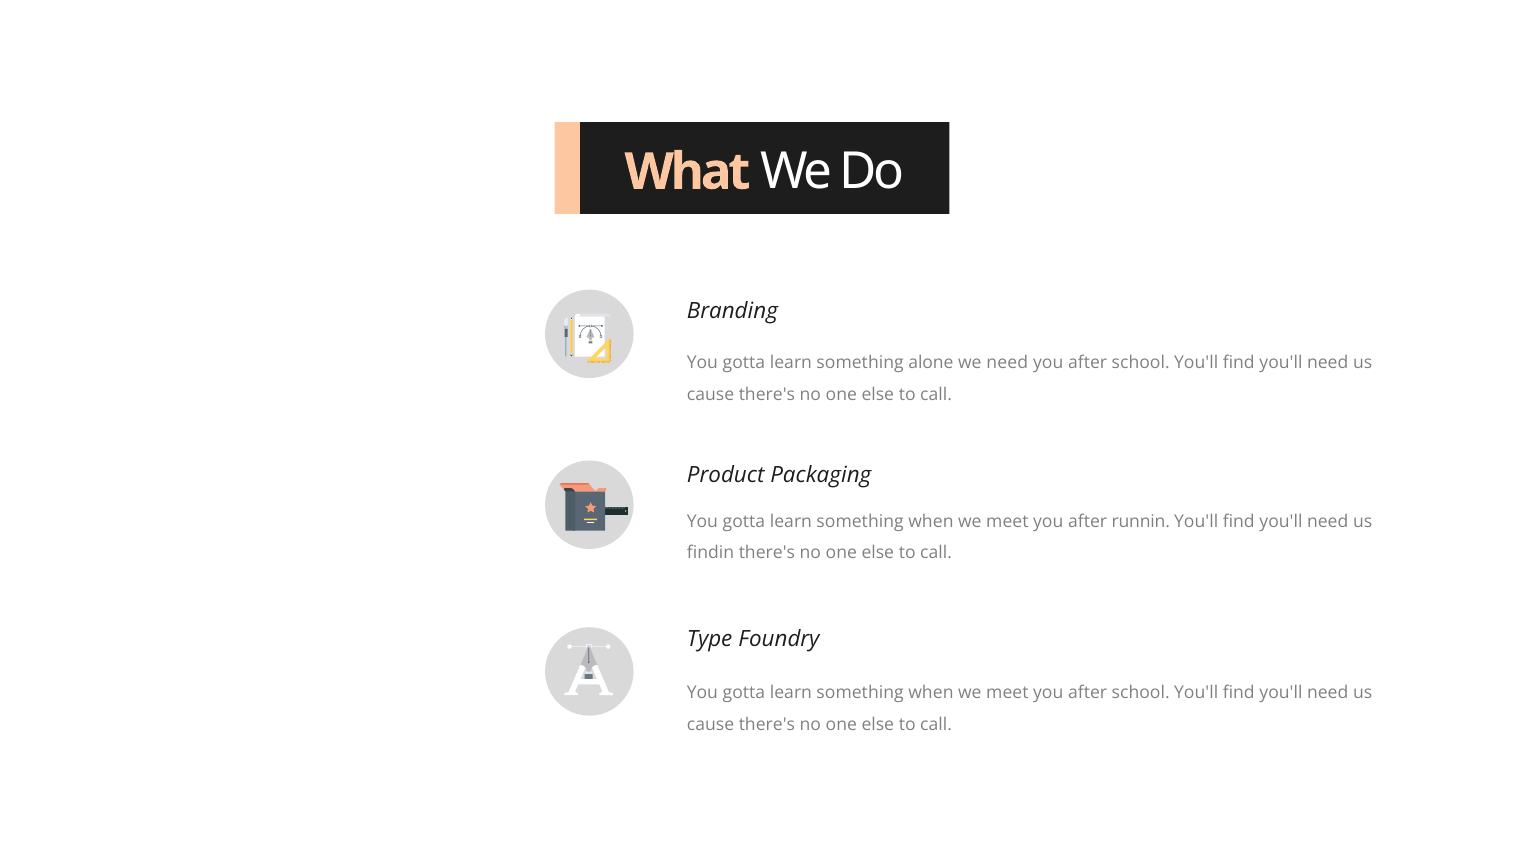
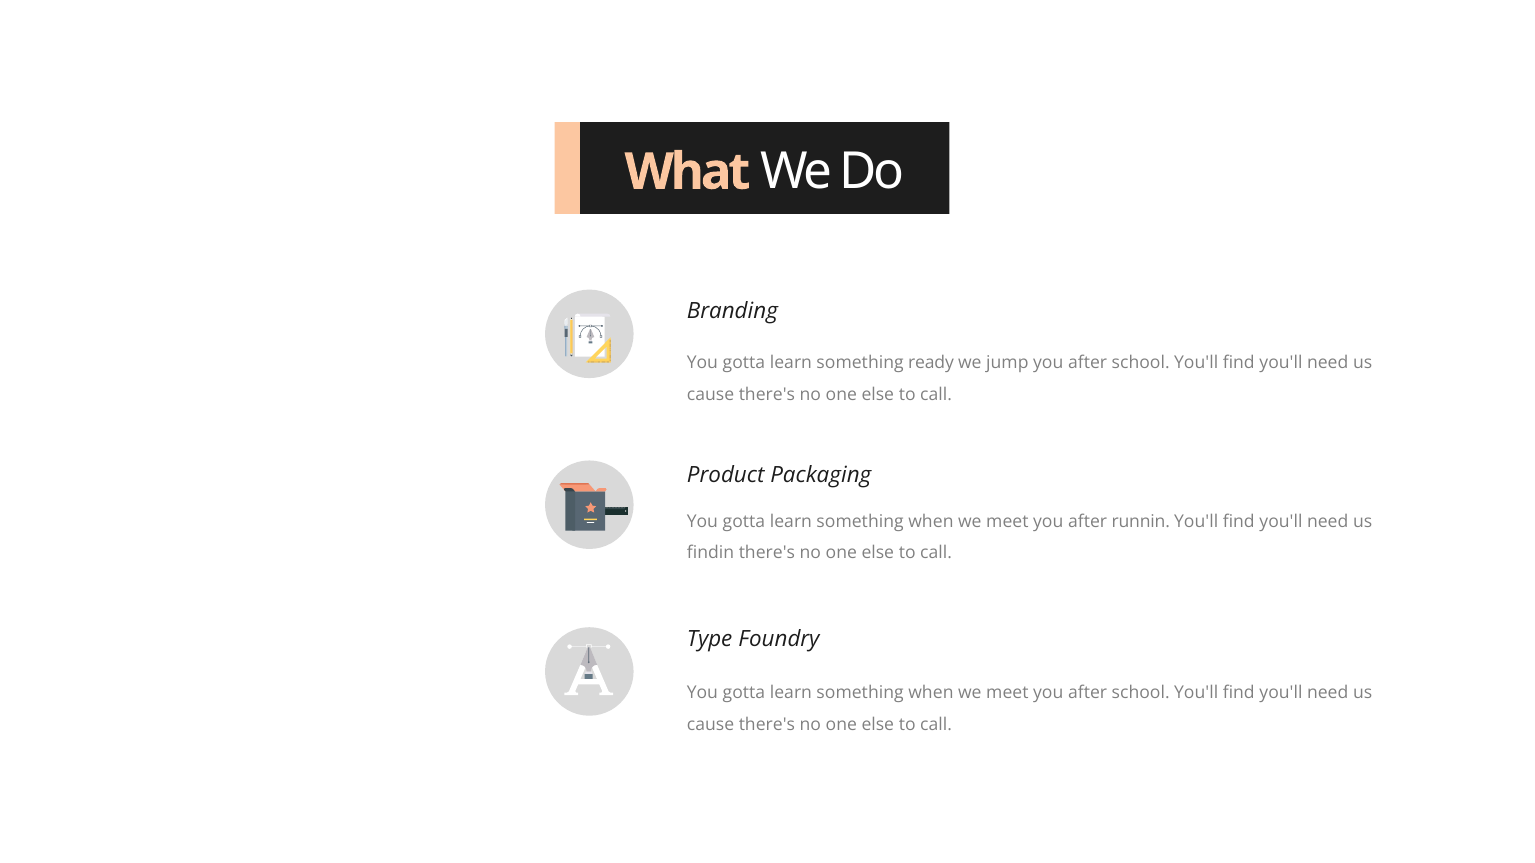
alone: alone -> ready
we need: need -> jump
